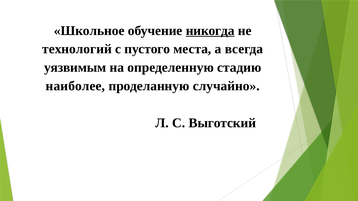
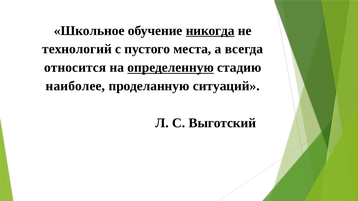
уязвимым: уязвимым -> относится
определенную underline: none -> present
случайно: случайно -> ситуаций
